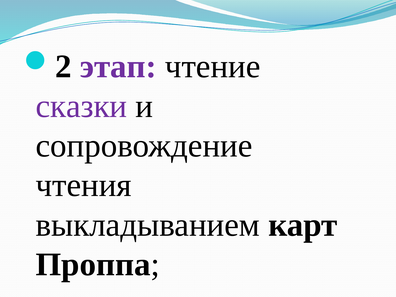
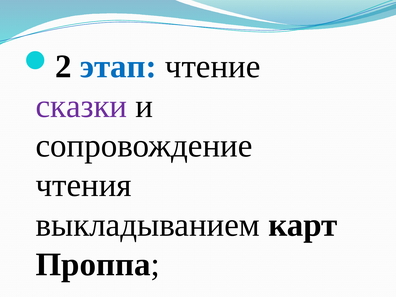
этап colour: purple -> blue
